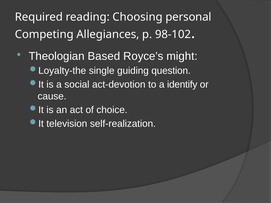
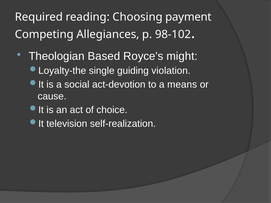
personal: personal -> payment
question: question -> violation
identify: identify -> means
